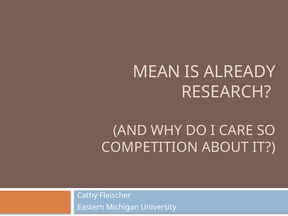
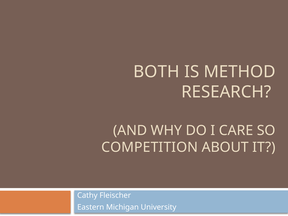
MEAN: MEAN -> BOTH
ALREADY: ALREADY -> METHOD
